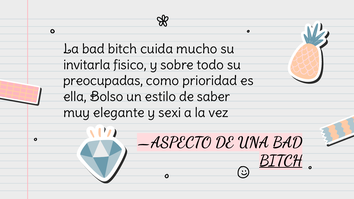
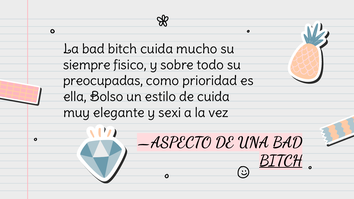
invitarla: invitarla -> siempre
de saber: saber -> cuida
